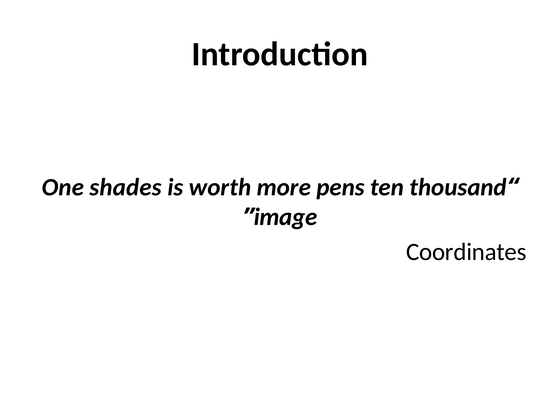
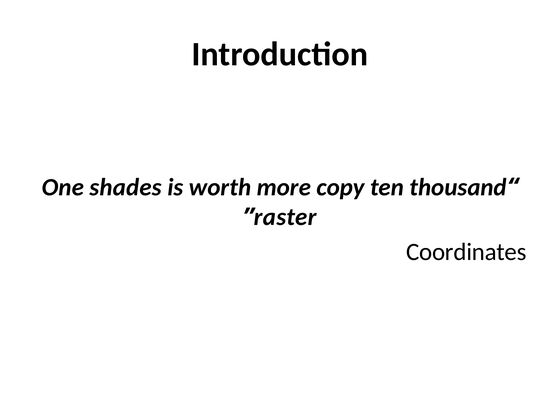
pens: pens -> copy
image: image -> raster
